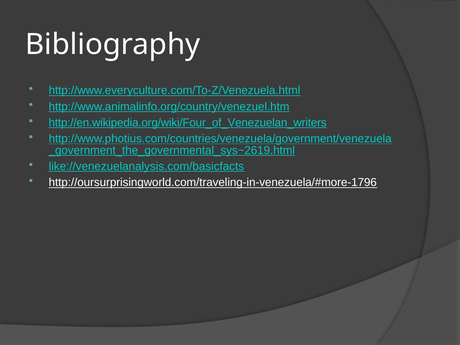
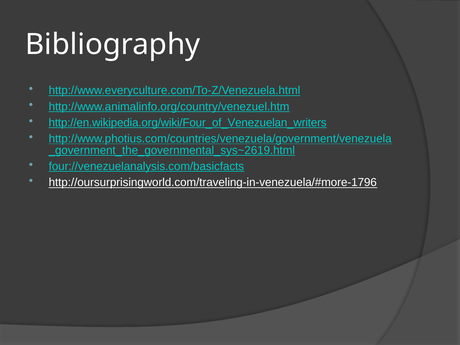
like://venezuelanalysis.com/basicfacts: like://venezuelanalysis.com/basicfacts -> four://venezuelanalysis.com/basicfacts
